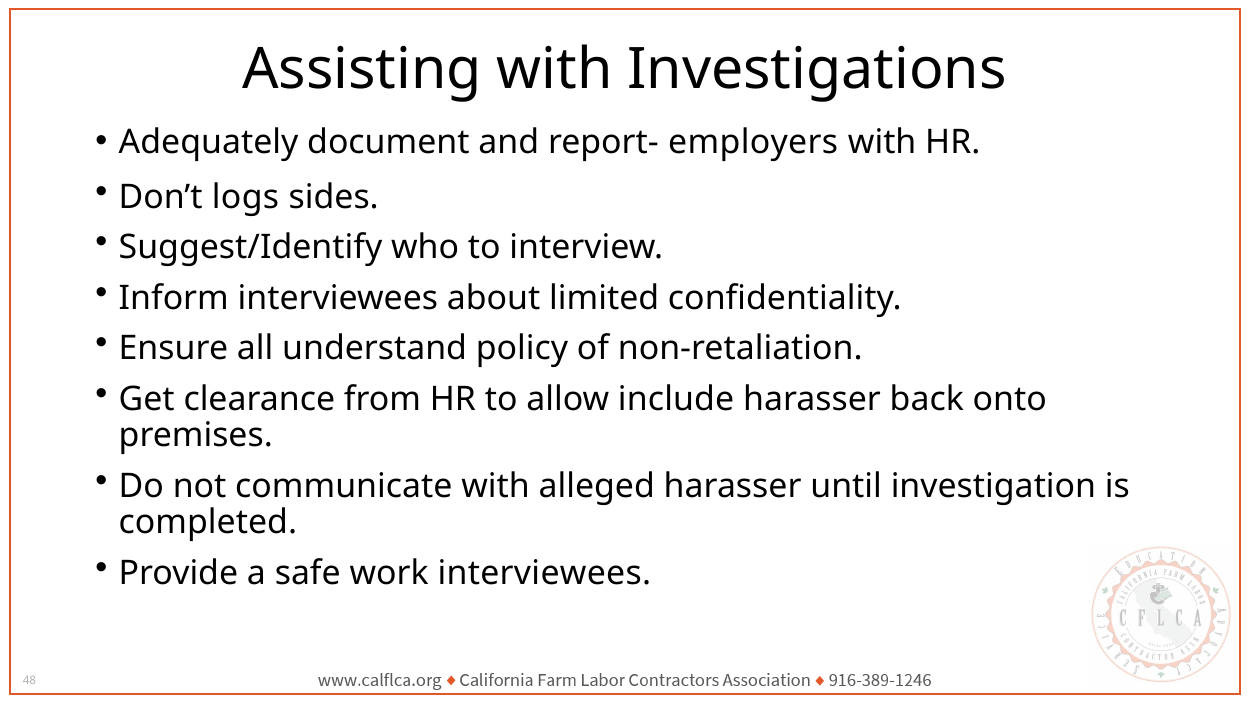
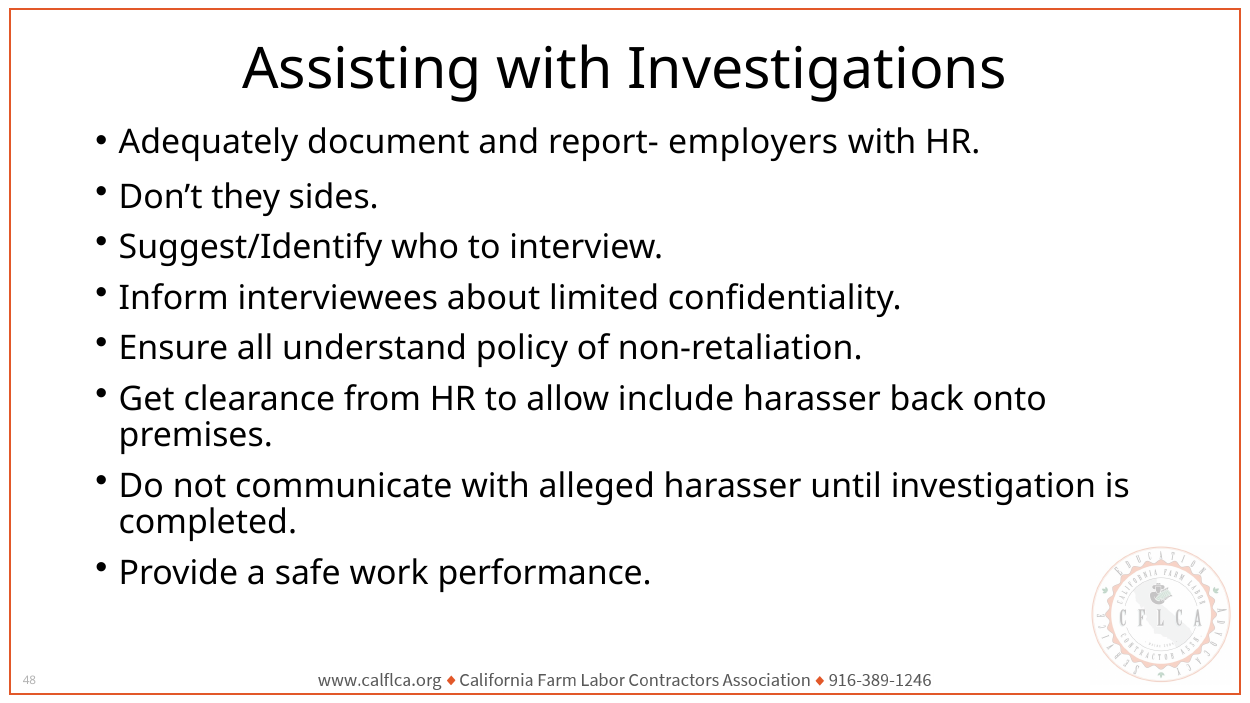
logs: logs -> they
work interviewees: interviewees -> performance
